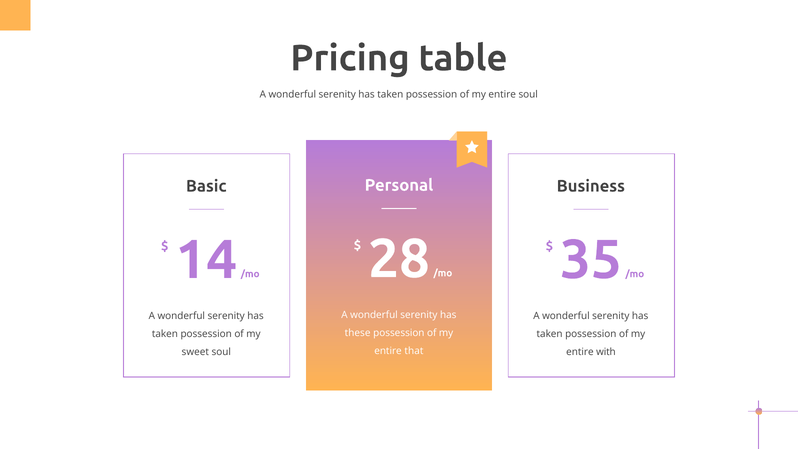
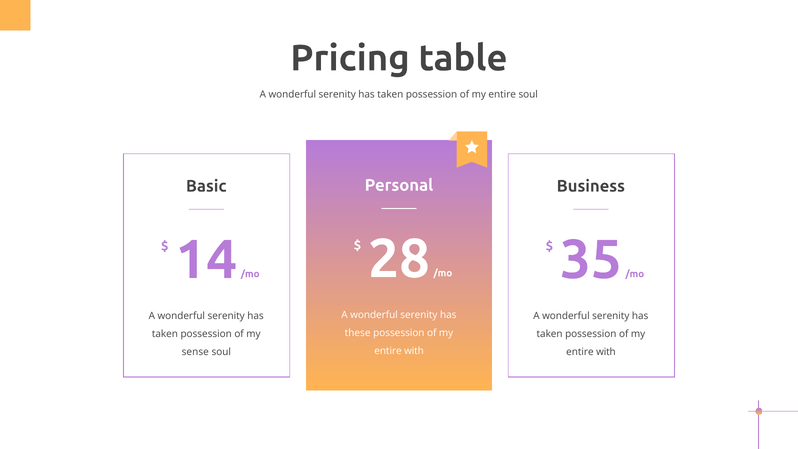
that at (414, 351): that -> with
sweet: sweet -> sense
